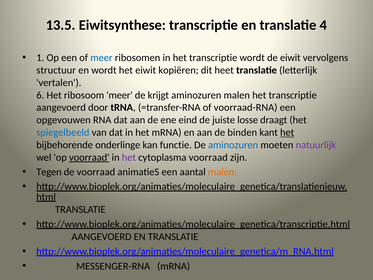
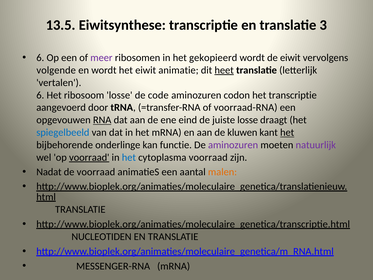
4: 4 -> 3
1 at (40, 58): 1 -> 6
meer at (101, 58) colour: blue -> purple
in het transcriptie: transcriptie -> gekopieerd
structuur: structuur -> volgende
kopiëren: kopiëren -> animatie
heet underline: none -> present
ribosoom meer: meer -> losse
krijgt: krijgt -> code
aminozuren malen: malen -> codon
RNA underline: none -> present
binden: binden -> kluwen
aminozuren at (233, 145) colour: blue -> purple
het at (129, 157) colour: purple -> blue
Tegen: Tegen -> Nadat
AANGEVOERD at (101, 237): AANGEVOERD -> NUCLEOTIDEN
